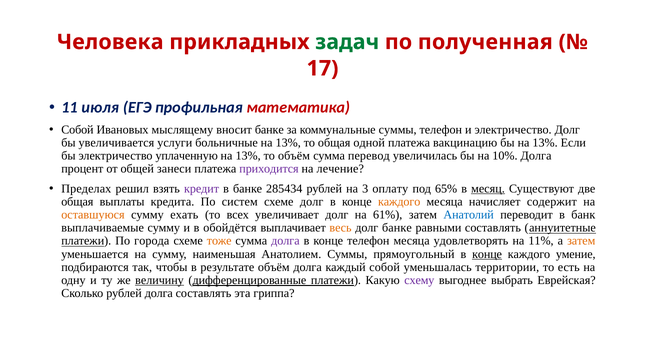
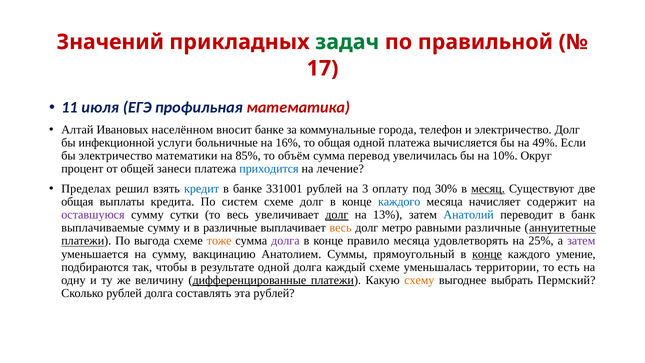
Человека: Человека -> Значений
полученная: полученная -> правильной
Собой at (77, 130): Собой -> Алтай
мыслящему: мыслящему -> населённом
коммунальные суммы: суммы -> города
увеличивается: увеличивается -> инфекционной
13% at (288, 143): 13% -> 16%
вакцинацию: вакцинацию -> вычисляется
бы на 13%: 13% -> 49%
уплаченную: уплаченную -> математики
13% at (248, 156): 13% -> 85%
10% Долга: Долга -> Округ
приходится colour: purple -> blue
кредит colour: purple -> blue
285434: 285434 -> 331001
65%: 65% -> 30%
каждого at (399, 202) colour: orange -> blue
оставшуюся colour: orange -> purple
ехать: ехать -> сутки
то всех: всех -> весь
долг at (337, 215) underline: none -> present
61%: 61% -> 13%
в обойдётся: обойдётся -> различные
долг банке: банке -> метро
равными составлять: составлять -> различные
города: города -> выгода
конце телефон: телефон -> правило
11%: 11% -> 25%
затем at (581, 241) colour: orange -> purple
наименьшая: наименьшая -> вакцинацию
результате объём: объём -> одной
каждый собой: собой -> схеме
величину underline: present -> none
схему colour: purple -> orange
Еврейская: Еврейская -> Пермский
эта гриппа: гриппа -> рублей
